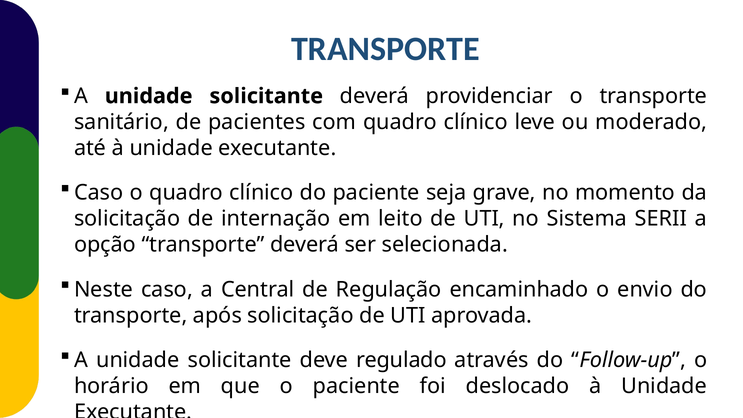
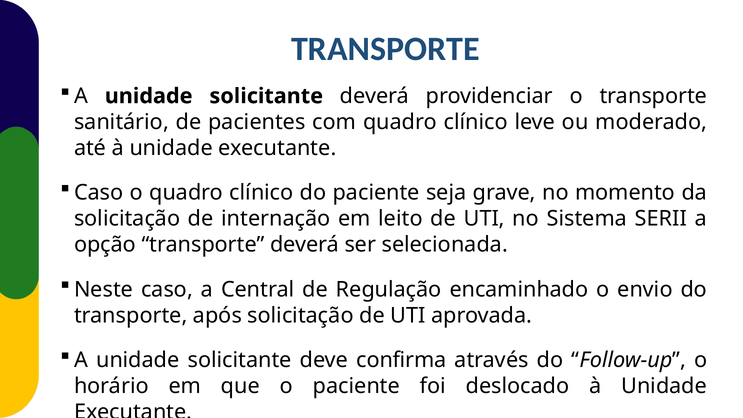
regulado: regulado -> confirma
